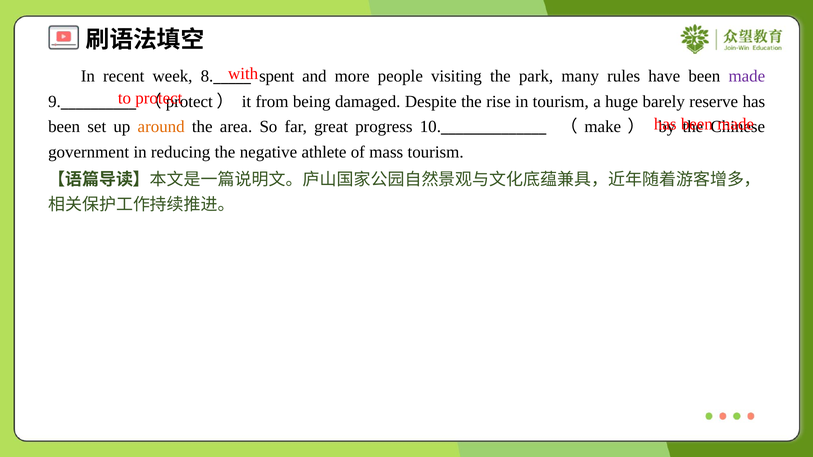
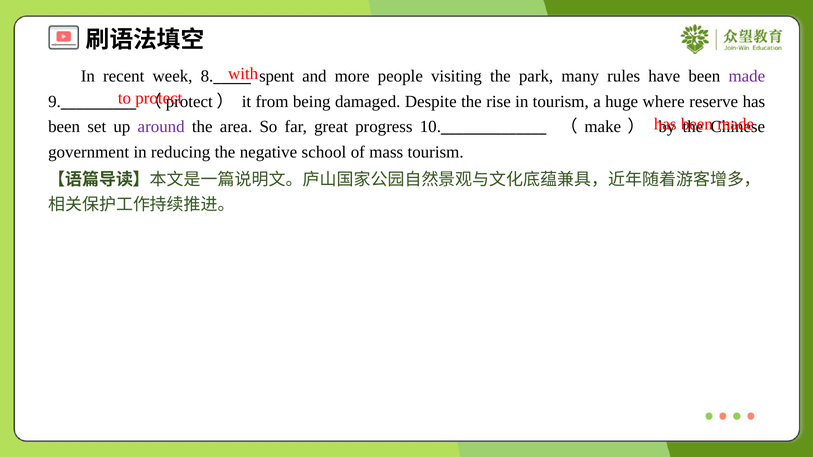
barely: barely -> where
around colour: orange -> purple
athlete: athlete -> school
